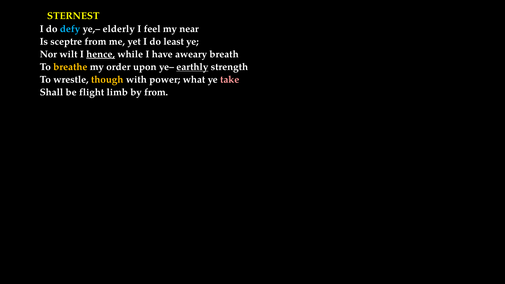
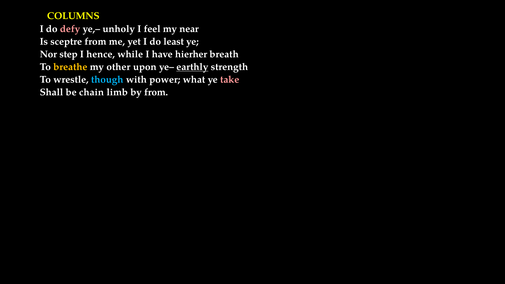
STERNEST: STERNEST -> COLUMNS
defy colour: light blue -> pink
elderly: elderly -> unholy
wilt: wilt -> step
hence underline: present -> none
aweary: aweary -> hierher
order: order -> other
though colour: yellow -> light blue
flight: flight -> chain
